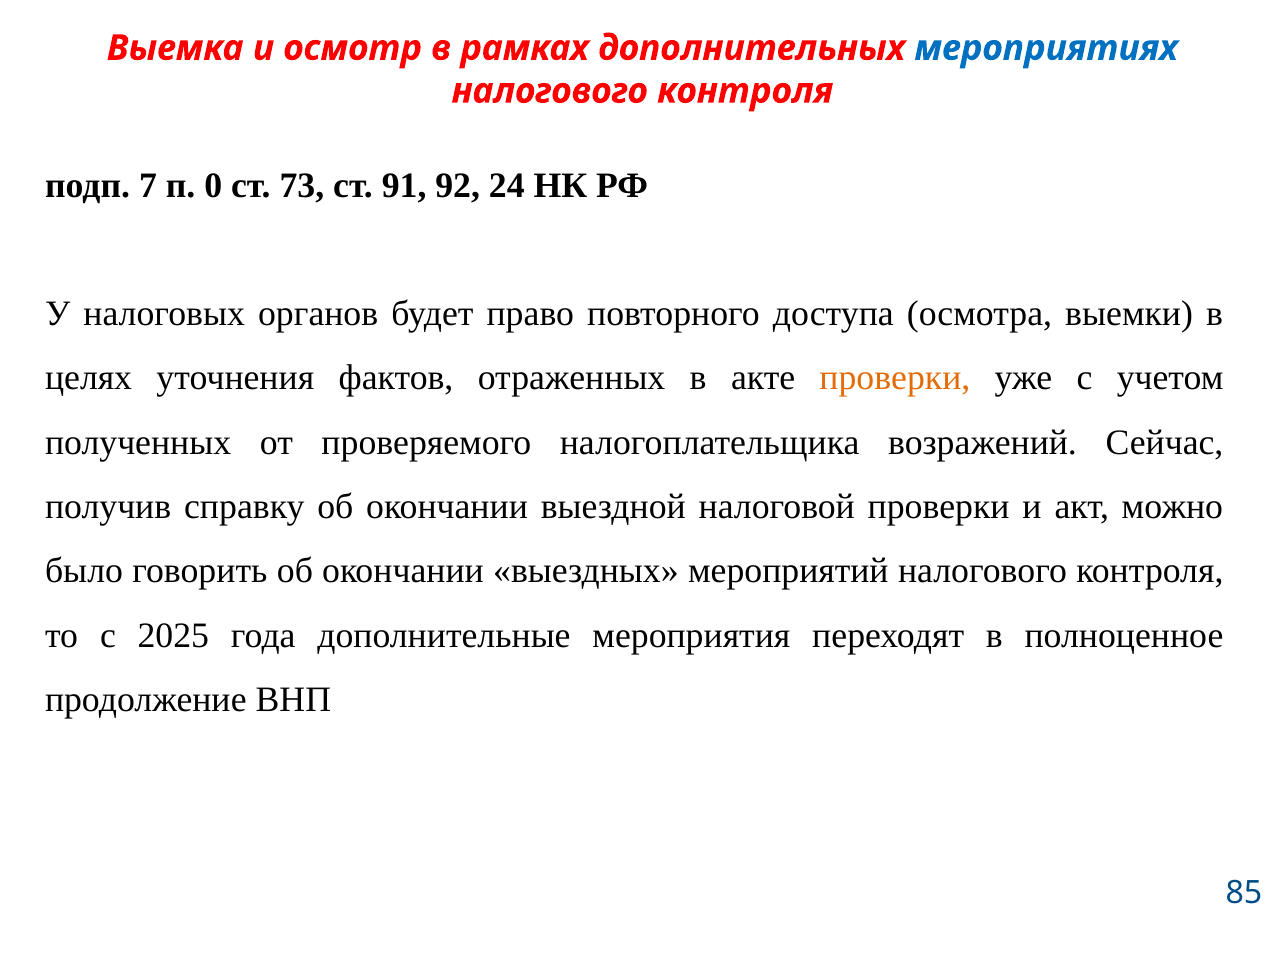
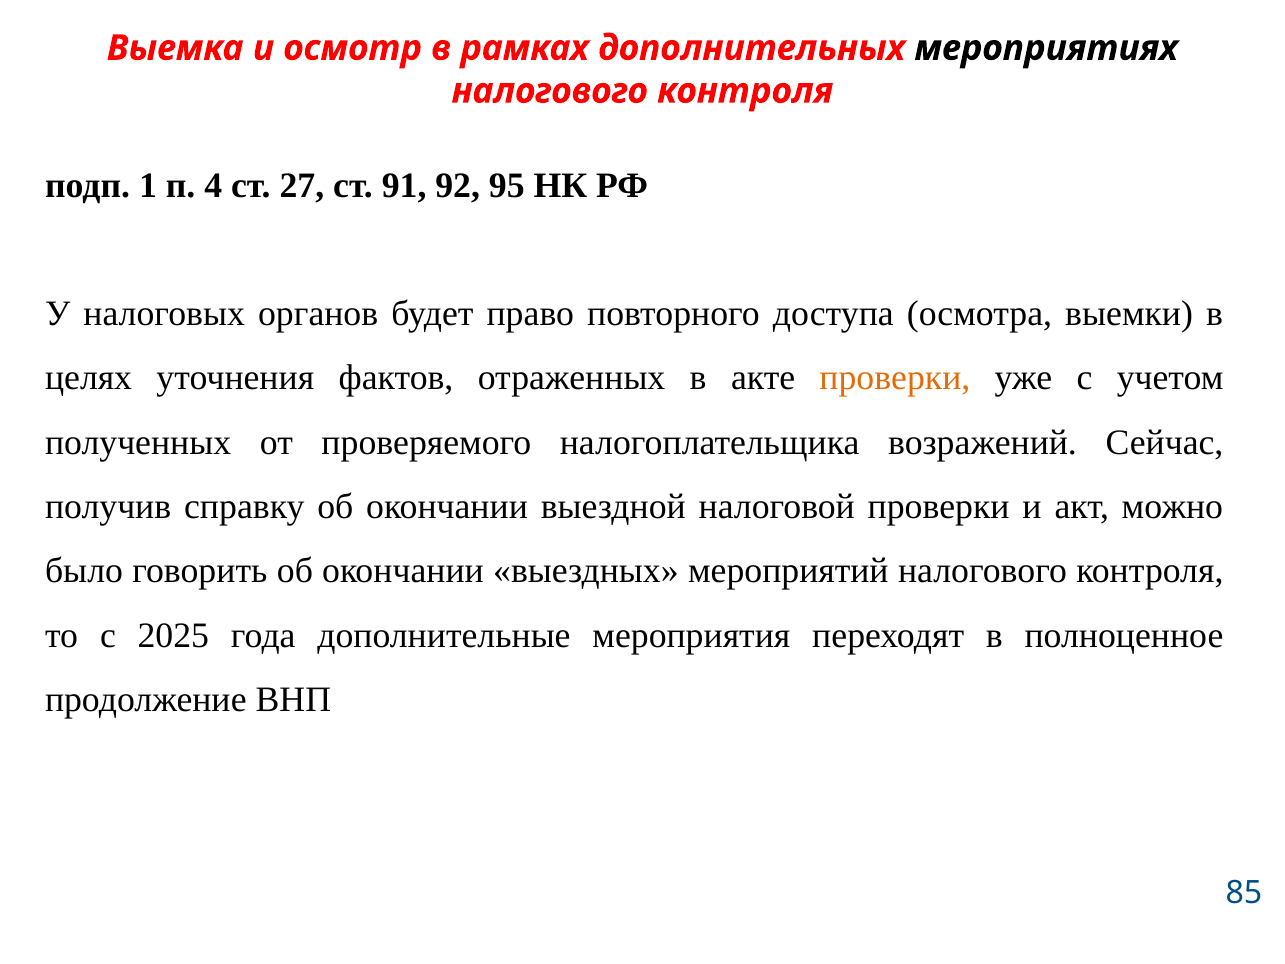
мероприятиях colour: blue -> black
7: 7 -> 1
0: 0 -> 4
73: 73 -> 27
24: 24 -> 95
